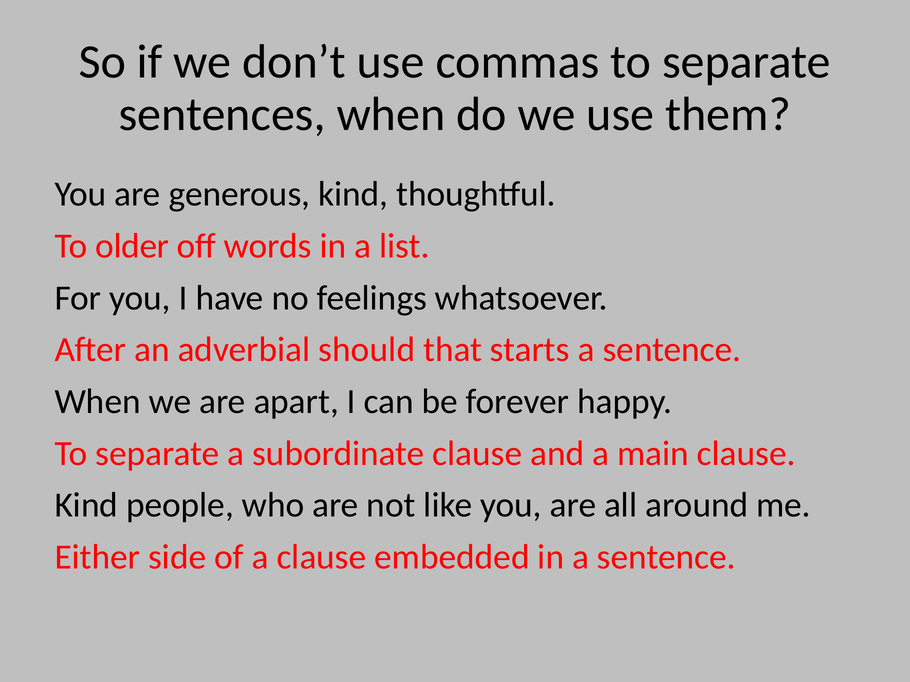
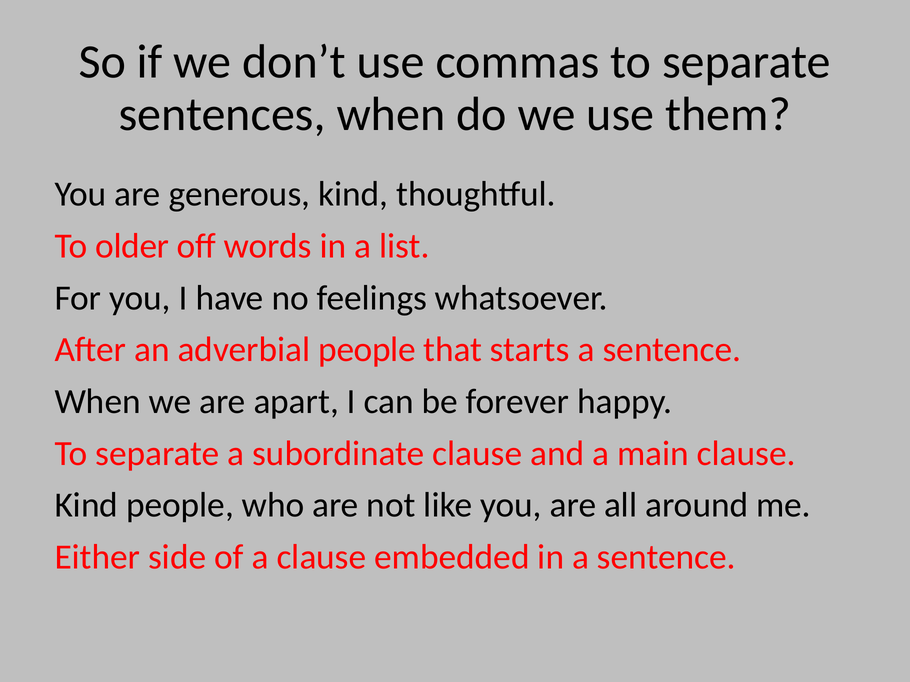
adverbial should: should -> people
